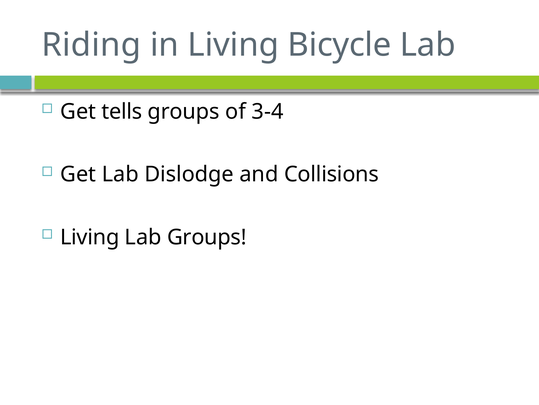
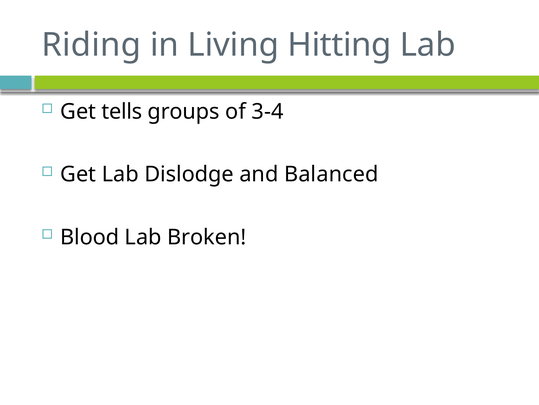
Bicycle: Bicycle -> Hitting
Collisions: Collisions -> Balanced
Living at (90, 237): Living -> Blood
Lab Groups: Groups -> Broken
